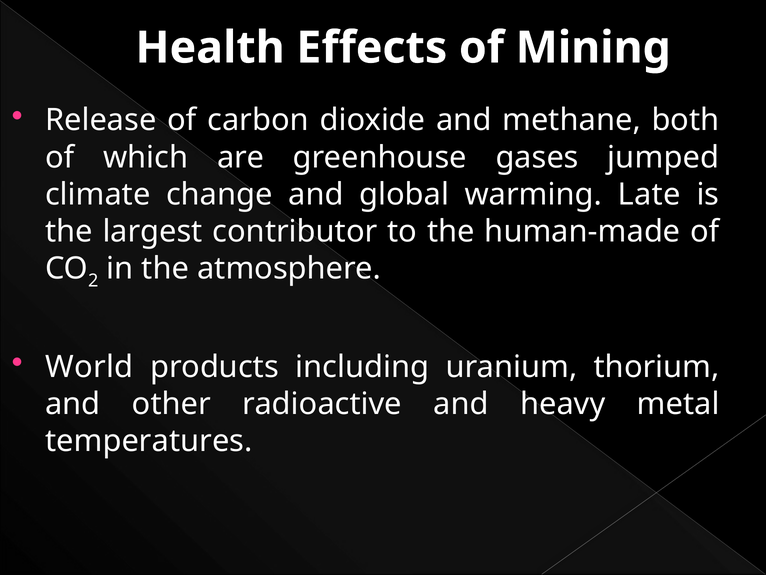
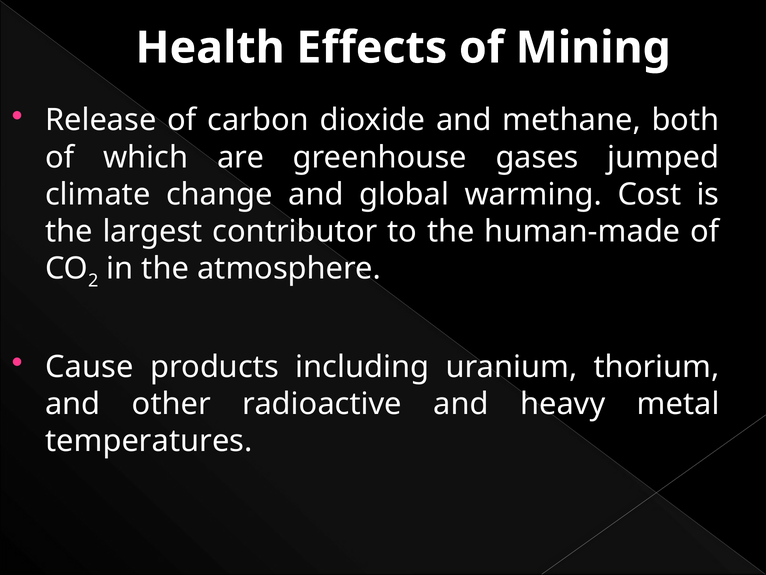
Late: Late -> Cost
World: World -> Cause
